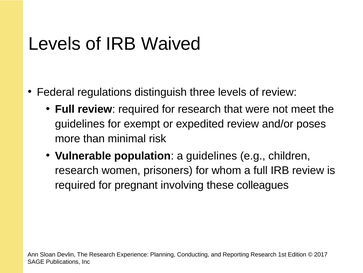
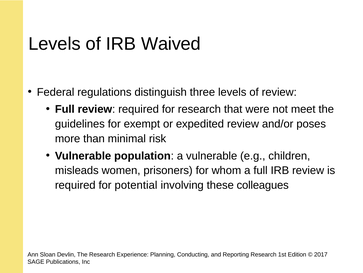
a guidelines: guidelines -> vulnerable
research at (77, 170): research -> misleads
pregnant: pregnant -> potential
